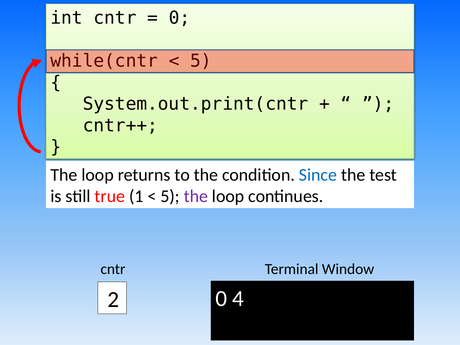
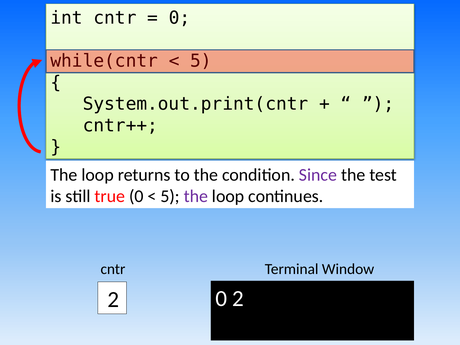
Since colour: blue -> purple
true 1: 1 -> 0
0 4: 4 -> 2
